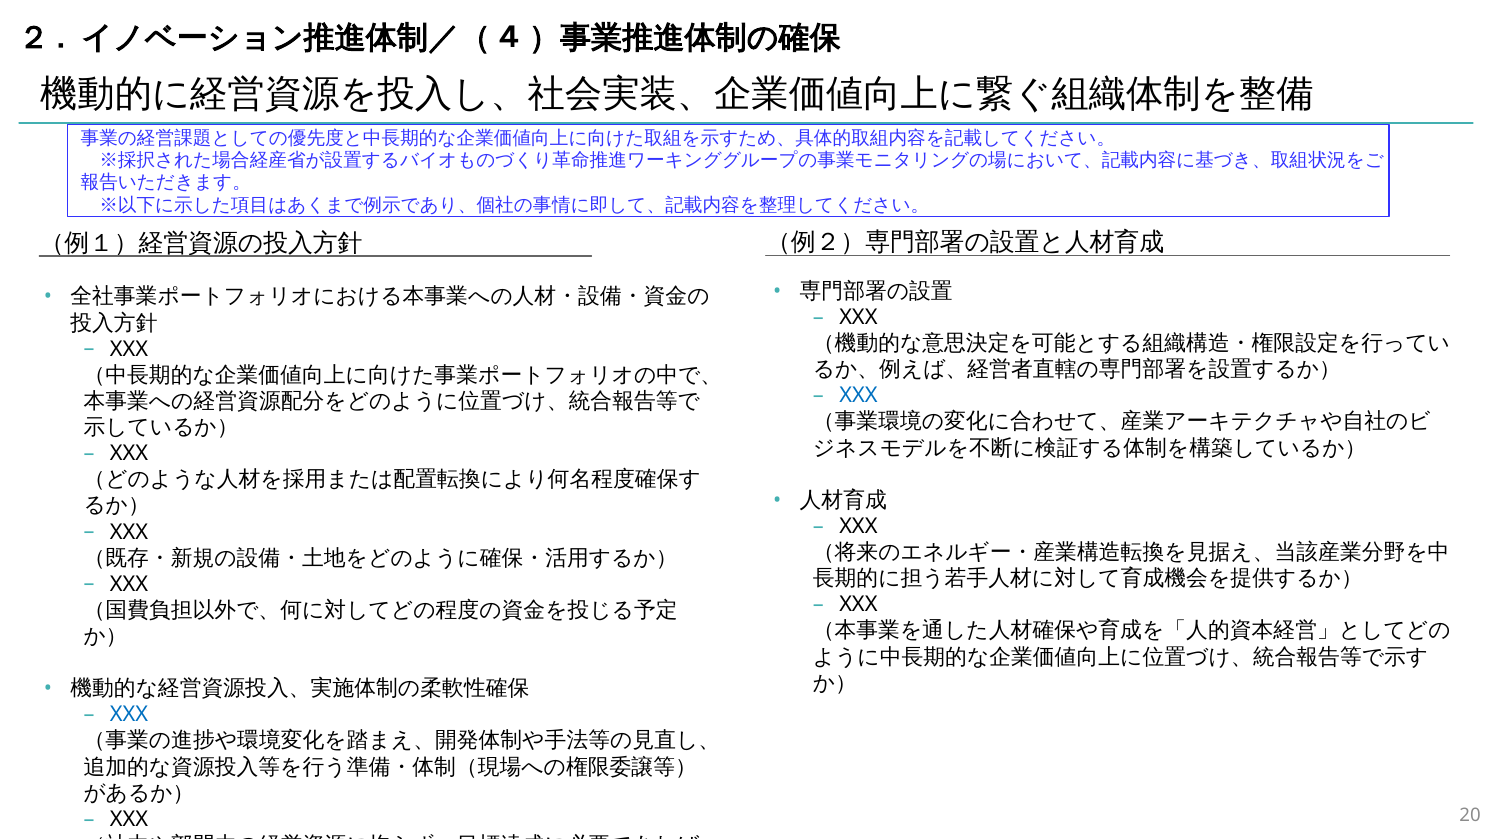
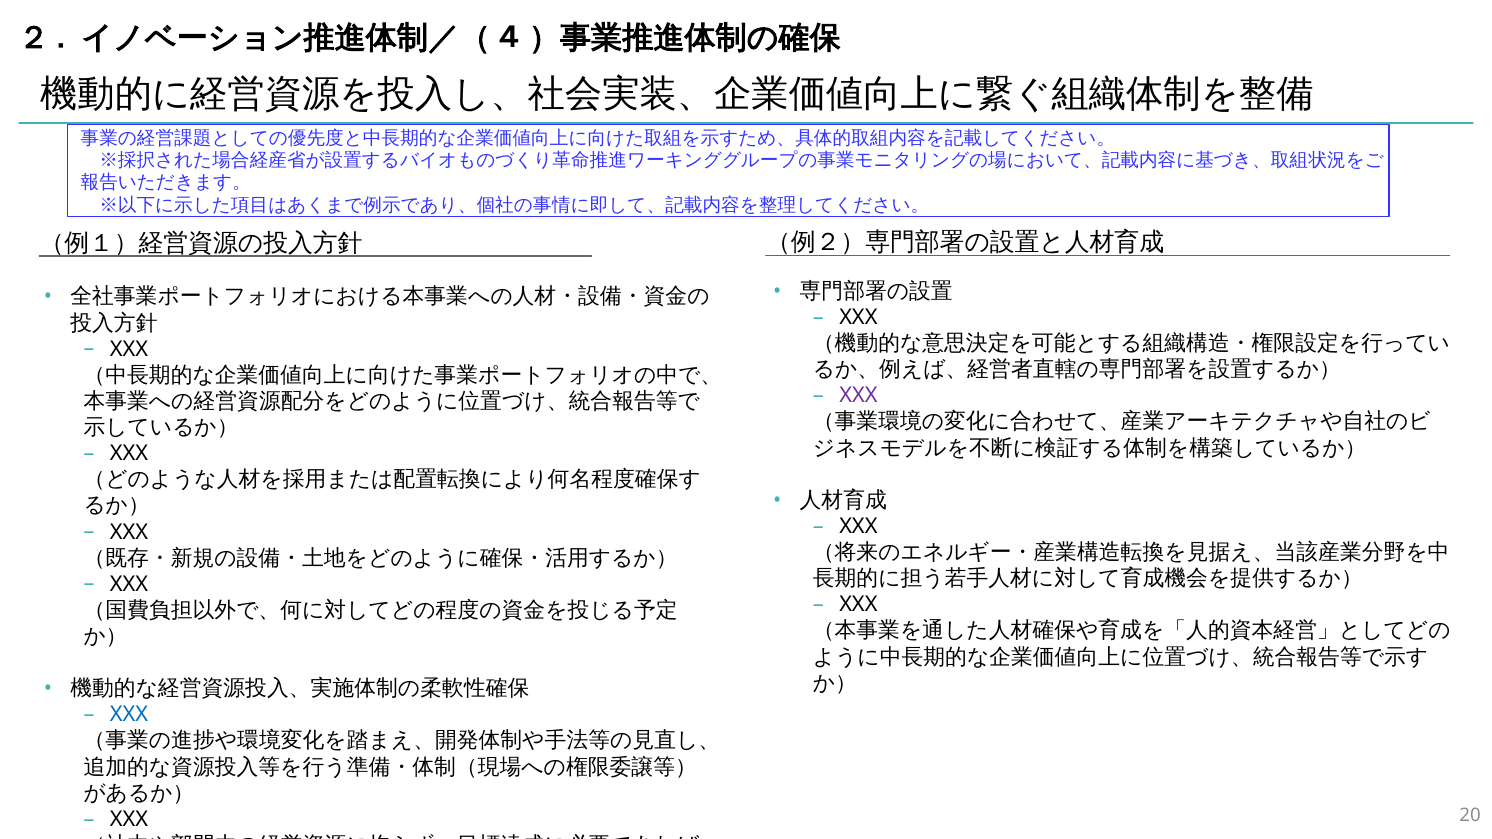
XXX at (858, 396) colour: blue -> purple
